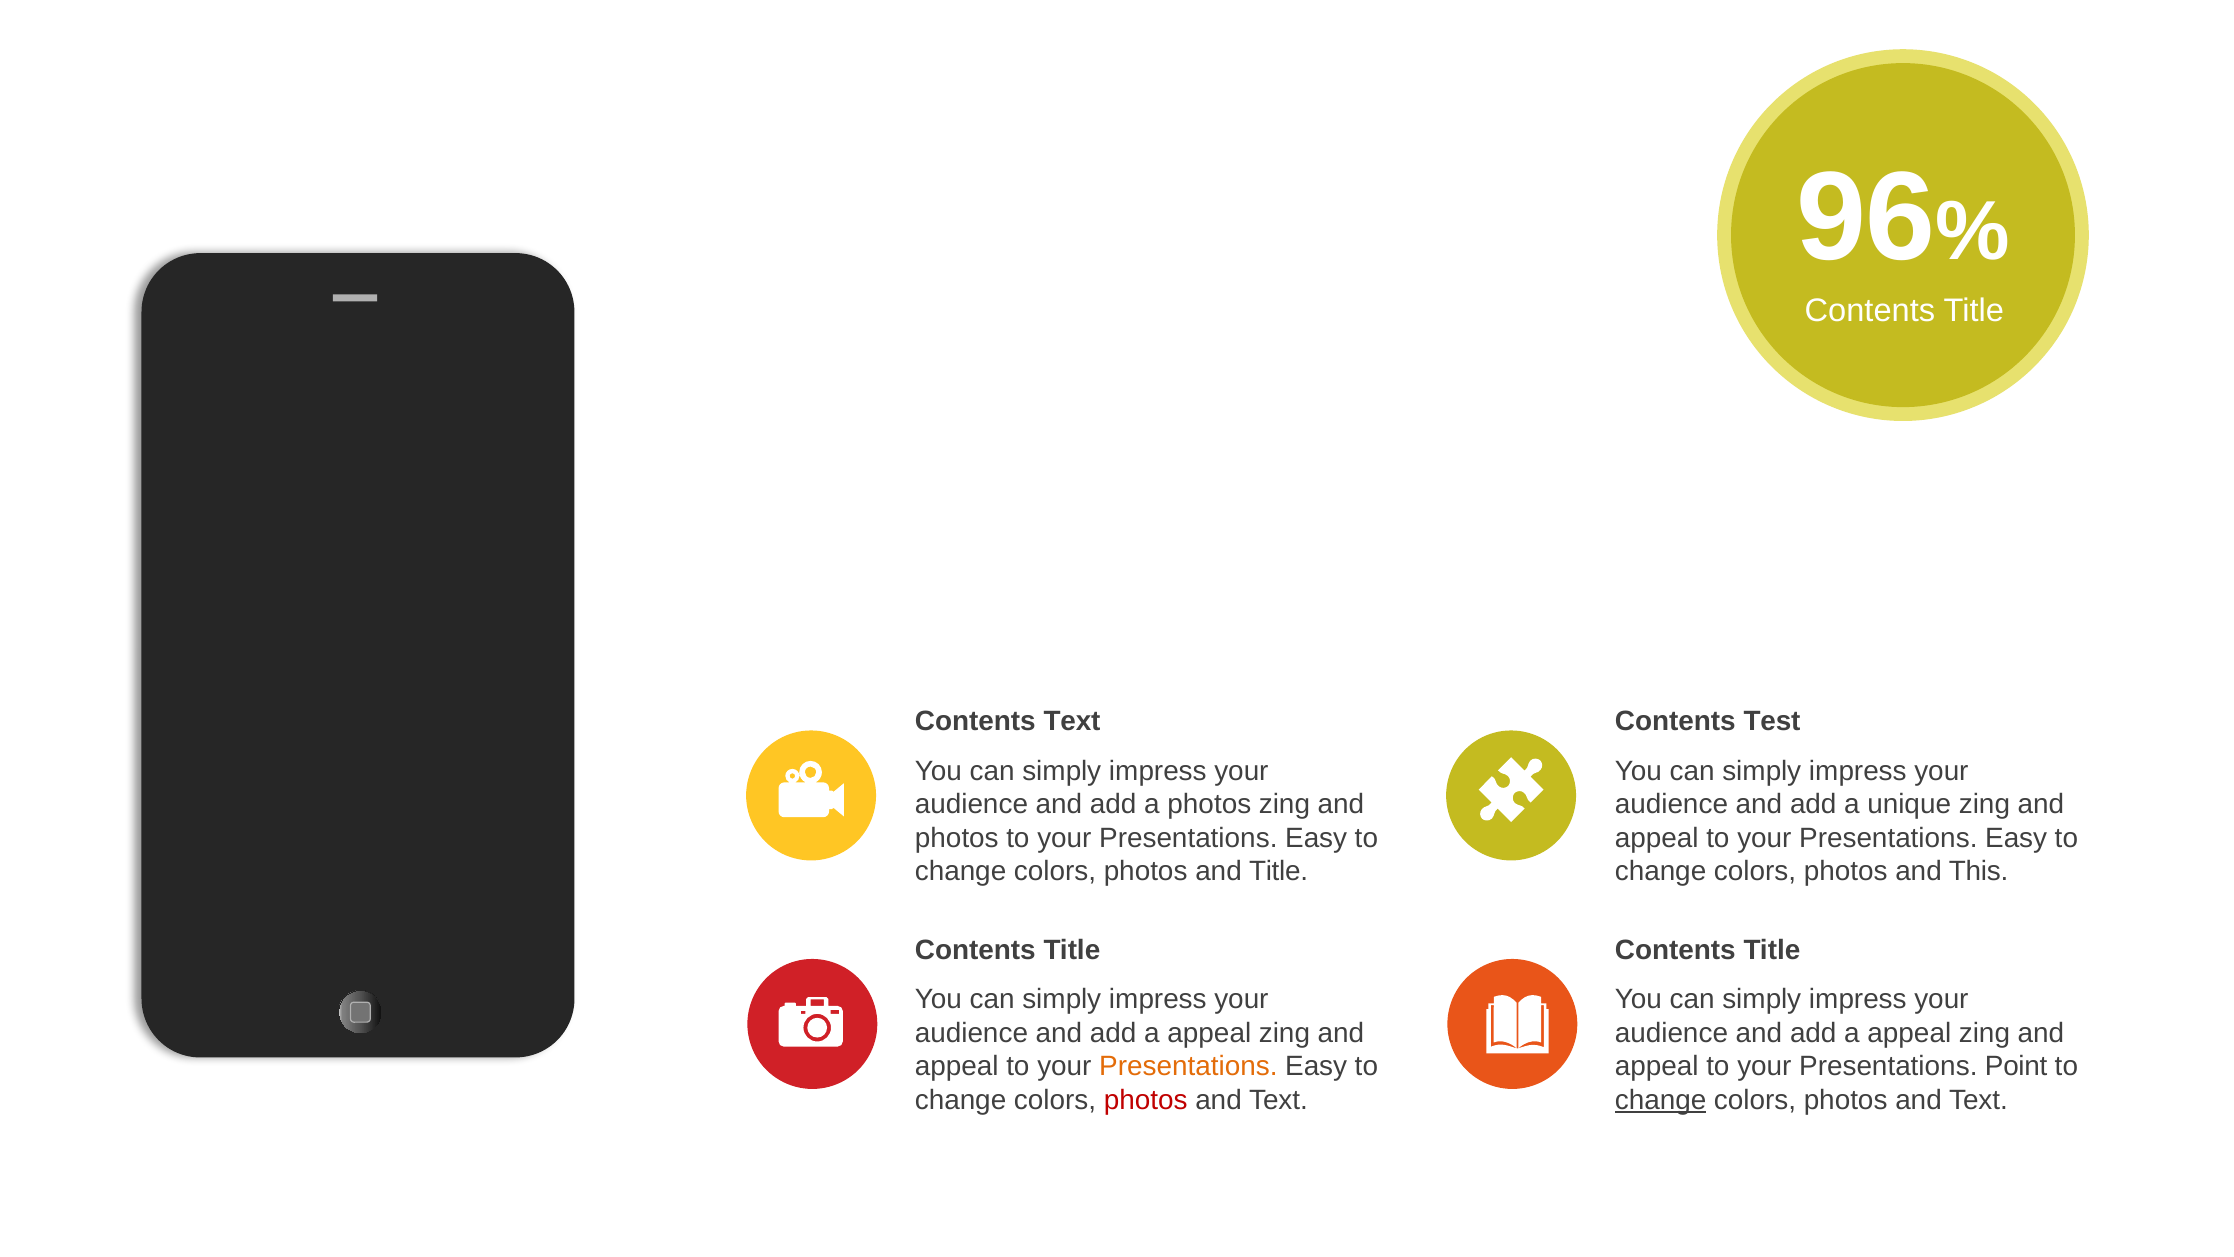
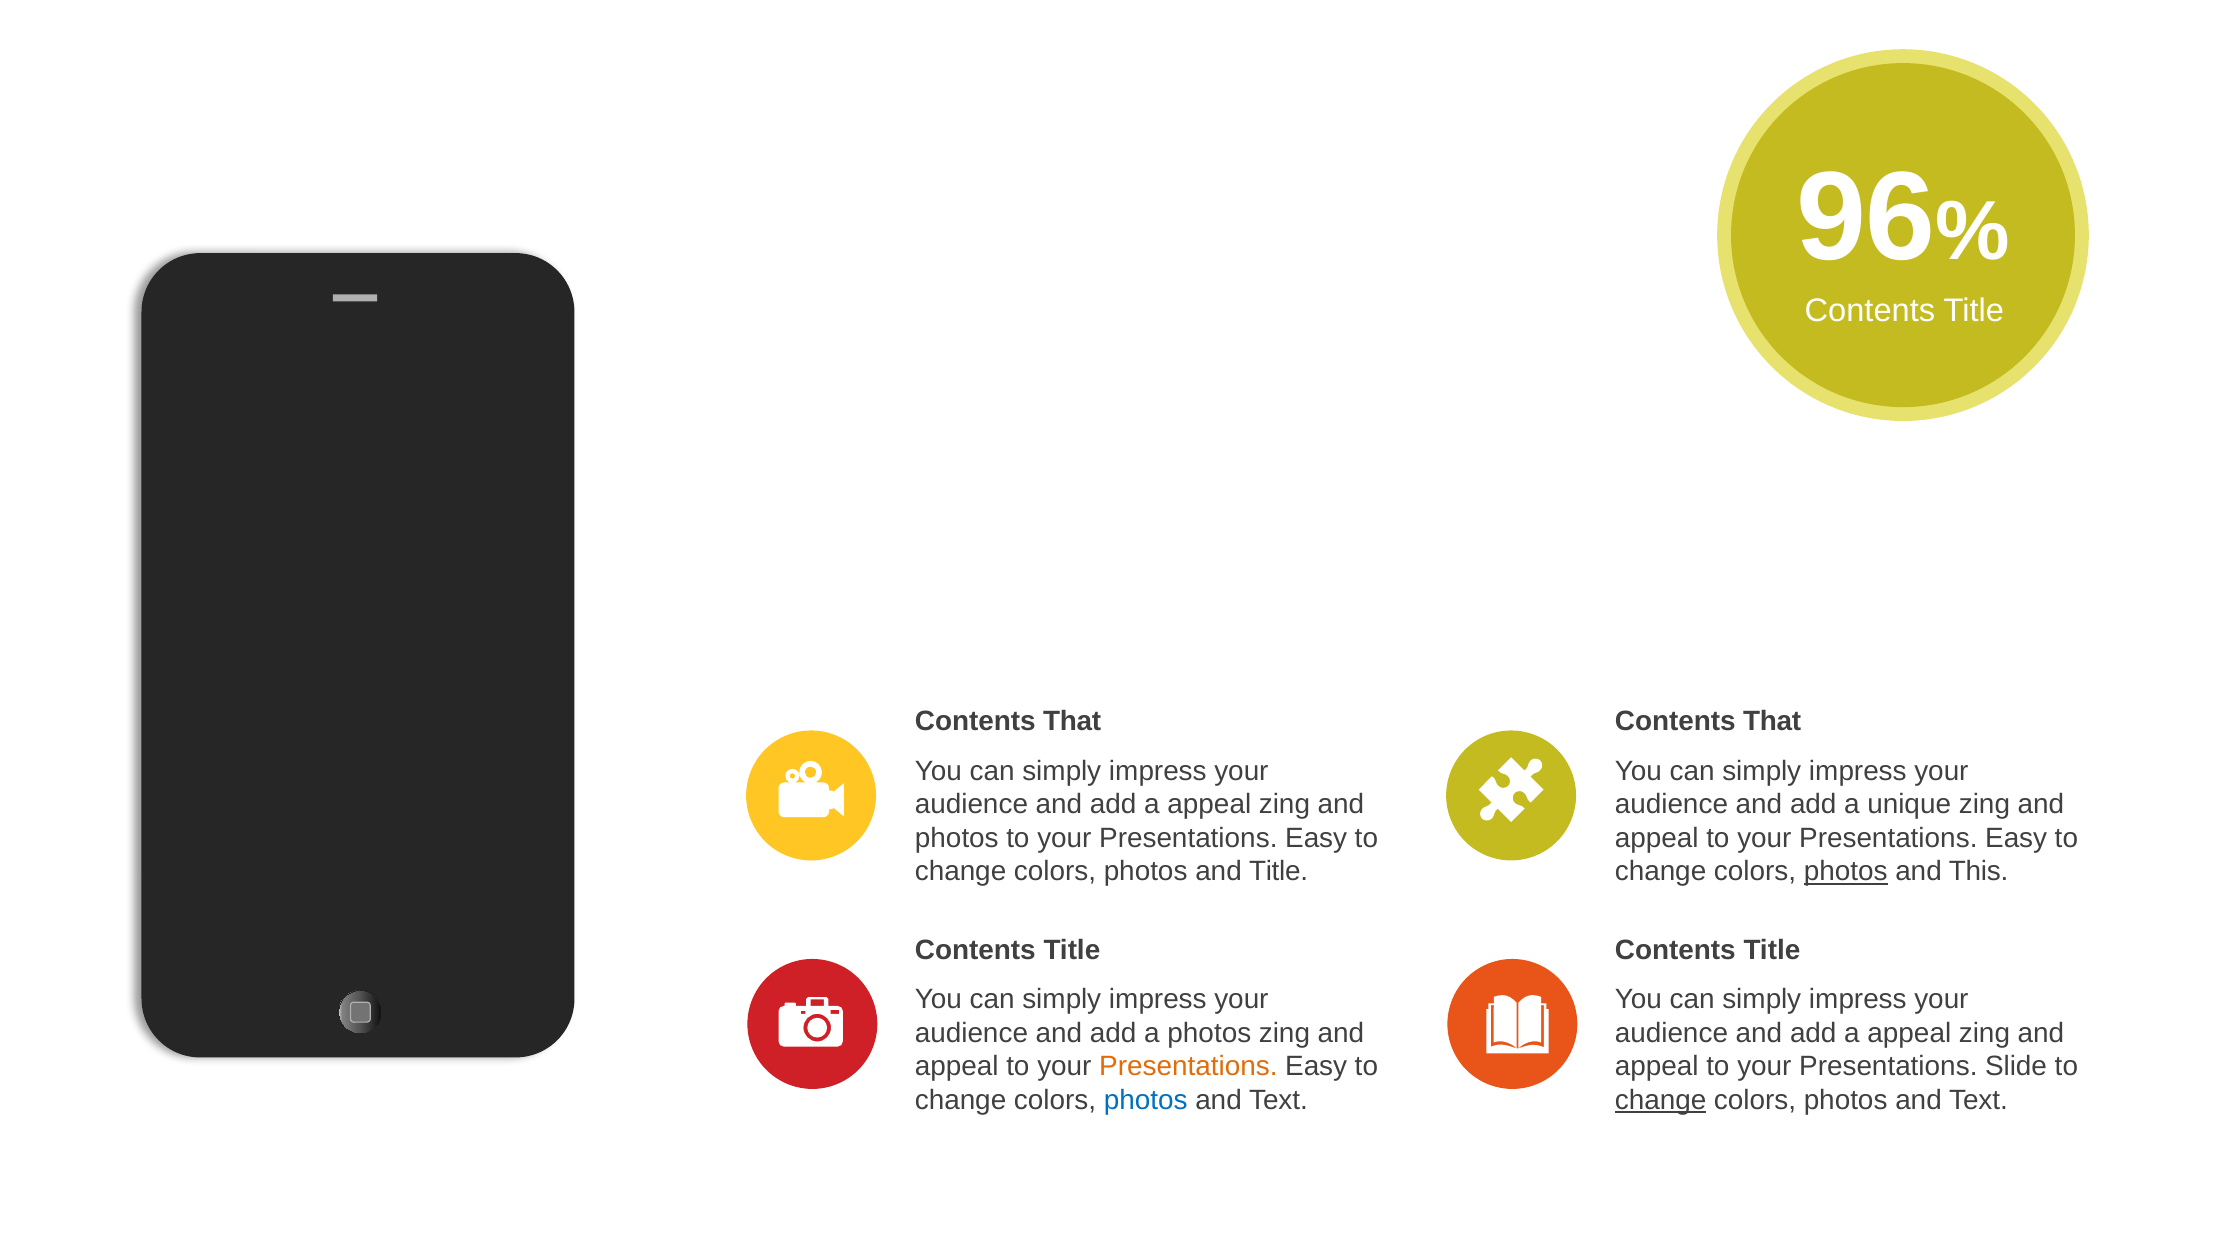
Text at (1072, 721): Text -> That
Test at (1772, 721): Test -> That
photos at (1209, 804): photos -> appeal
photos at (1846, 871) underline: none -> present
appeal at (1209, 1033): appeal -> photos
Point: Point -> Slide
photos at (1146, 1100) colour: red -> blue
